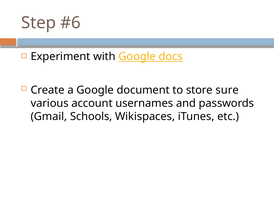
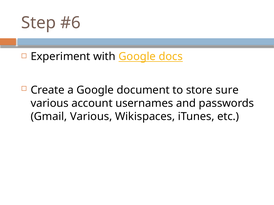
Gmail Schools: Schools -> Various
